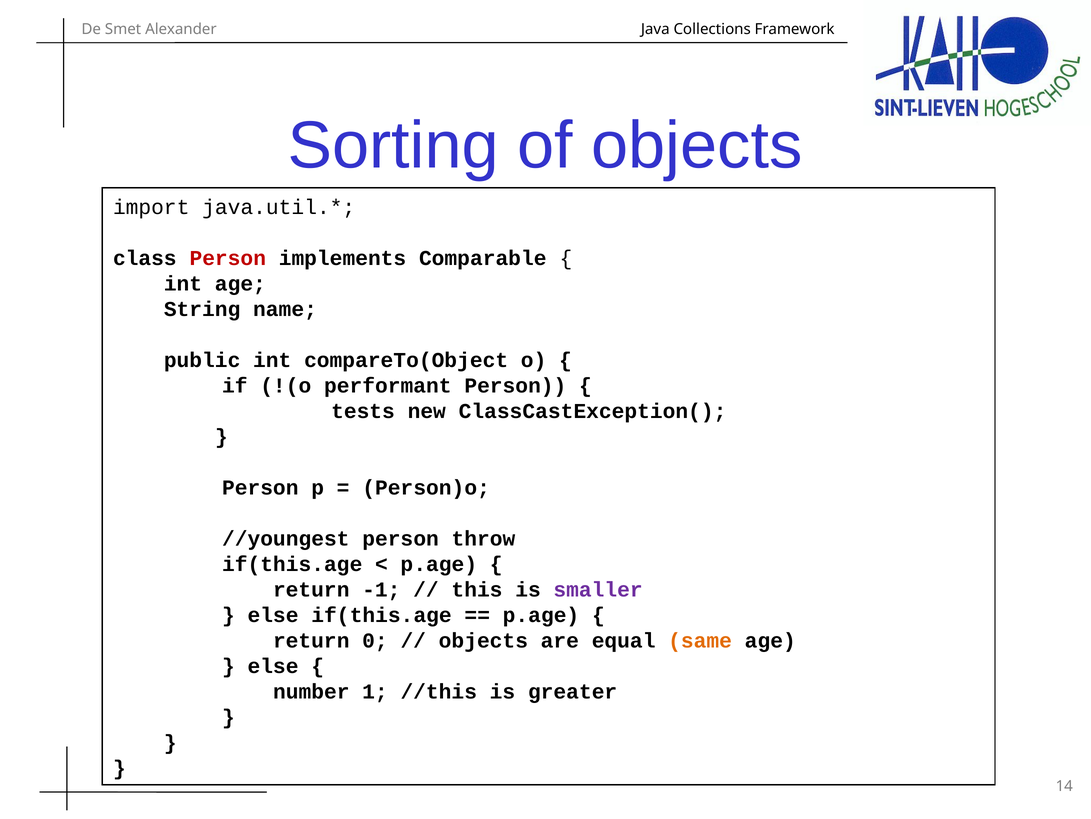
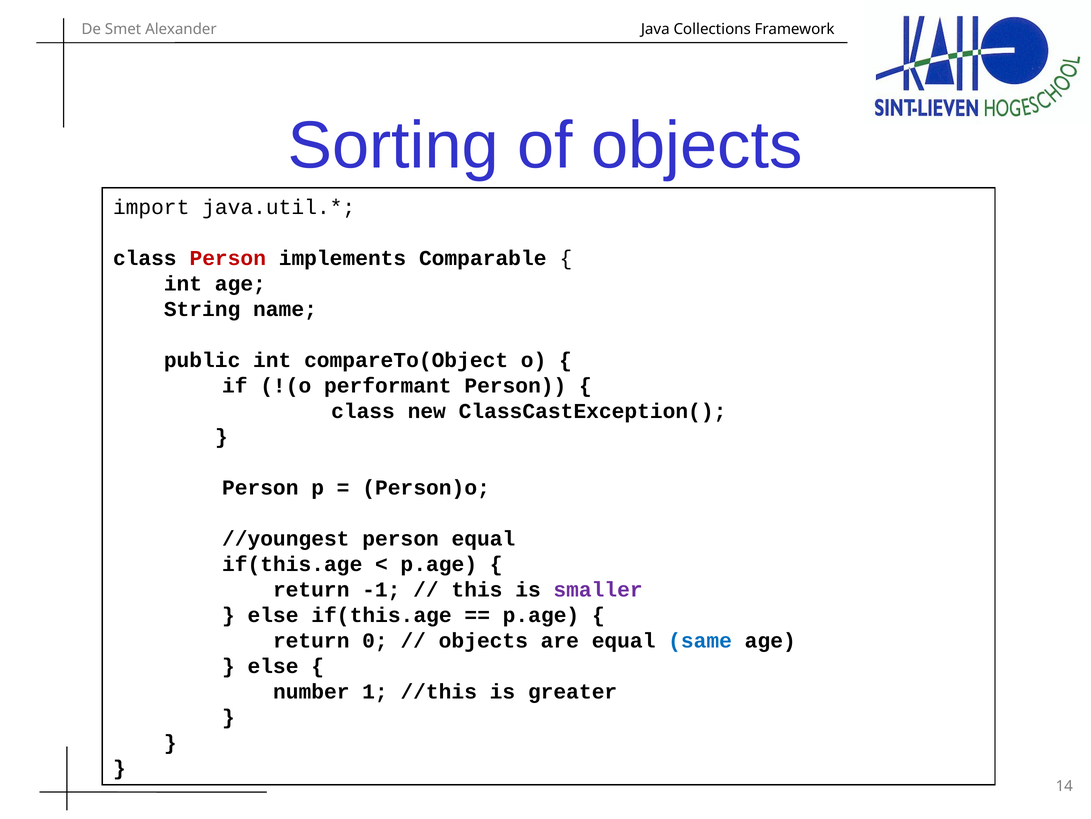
tests at (363, 411): tests -> class
person throw: throw -> equal
same colour: orange -> blue
